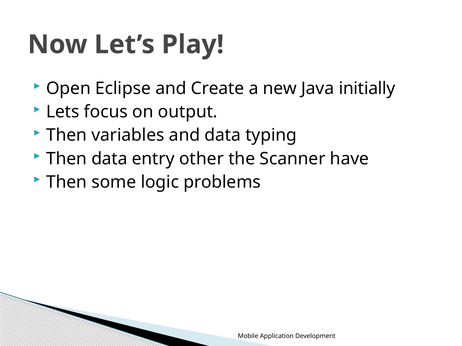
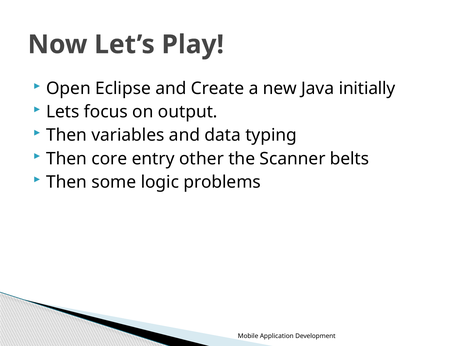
Then data: data -> core
have: have -> belts
